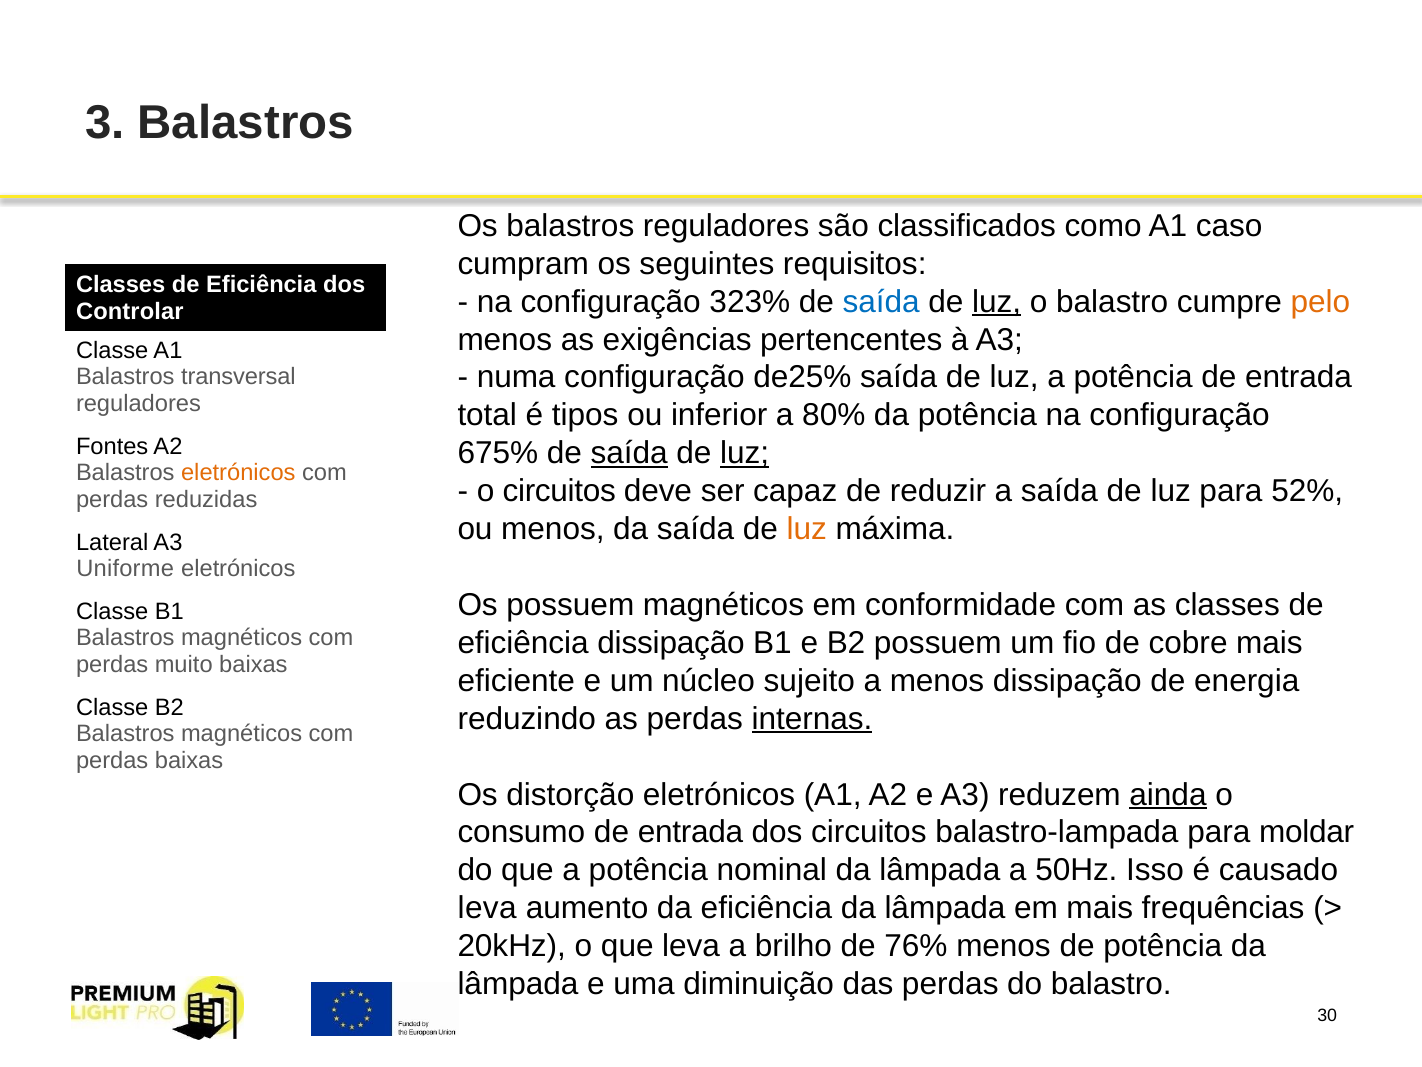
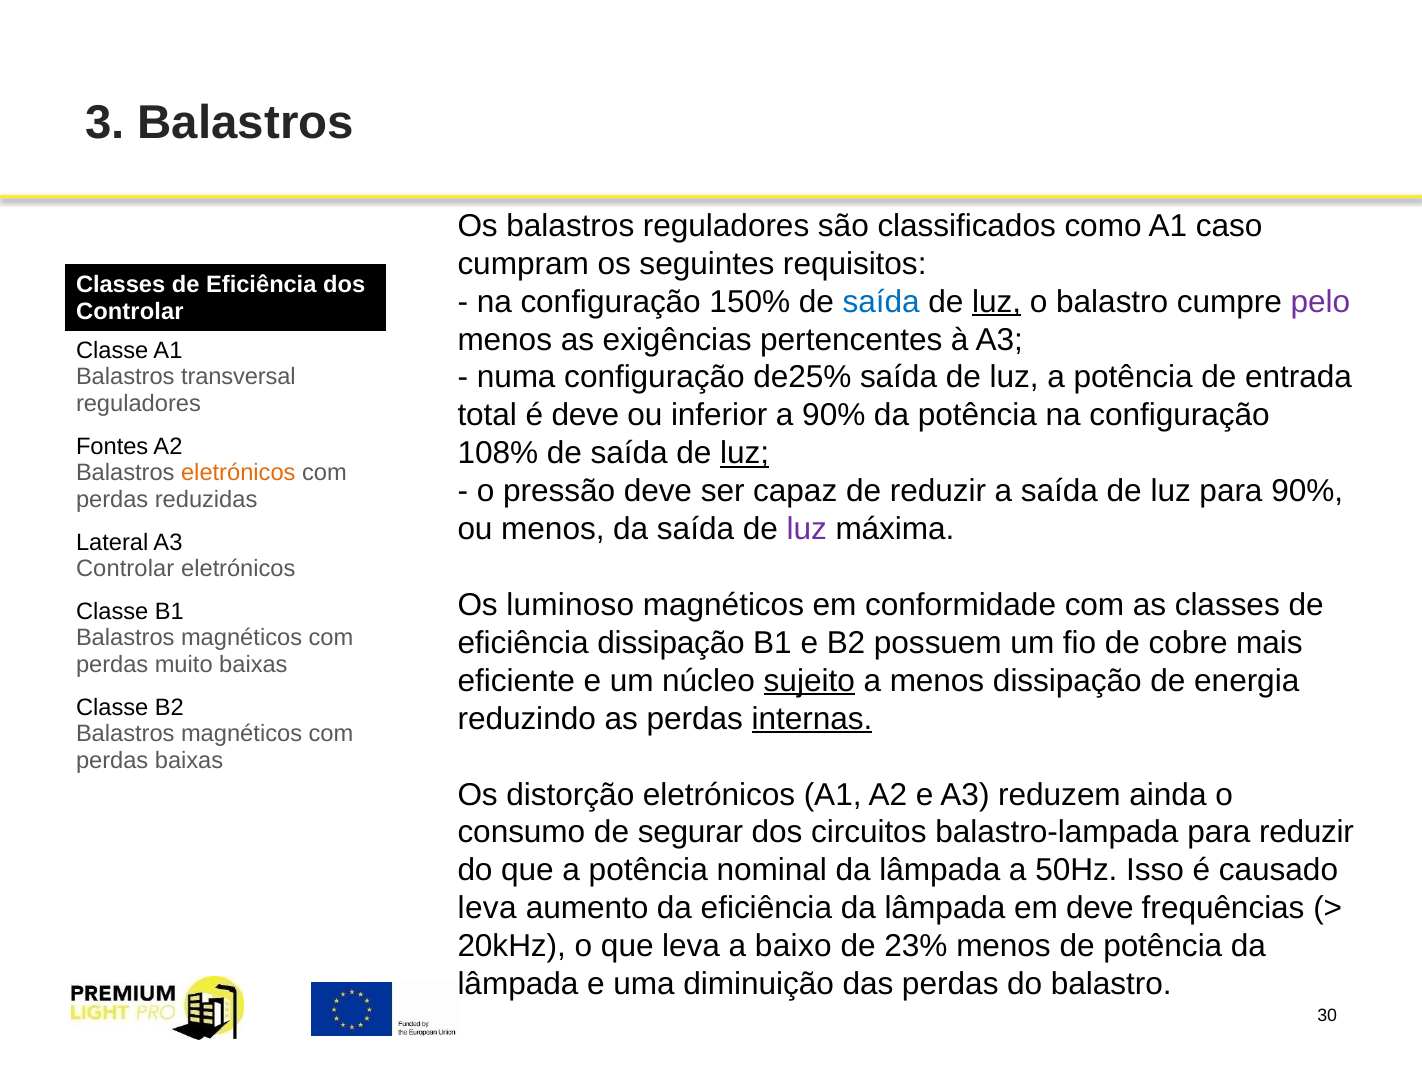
323%: 323% -> 150%
pelo colour: orange -> purple
é tipos: tipos -> deve
a 80%: 80% -> 90%
675%: 675% -> 108%
saída at (629, 453) underline: present -> none
o circuitos: circuitos -> pressão
para 52%: 52% -> 90%
luz at (807, 529) colour: orange -> purple
Uniforme at (125, 569): Uniforme -> Controlar
Os possuem: possuem -> luminoso
sujeito underline: none -> present
ainda underline: present -> none
consumo de entrada: entrada -> segurar
para moldar: moldar -> reduzir
em mais: mais -> deve
brilho: brilho -> baixo
76%: 76% -> 23%
